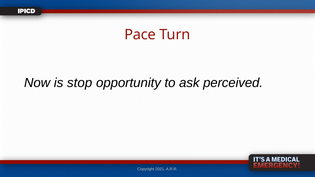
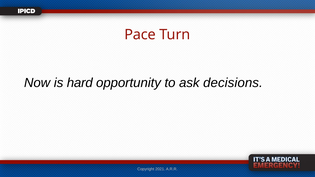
stop: stop -> hard
perceived: perceived -> decisions
